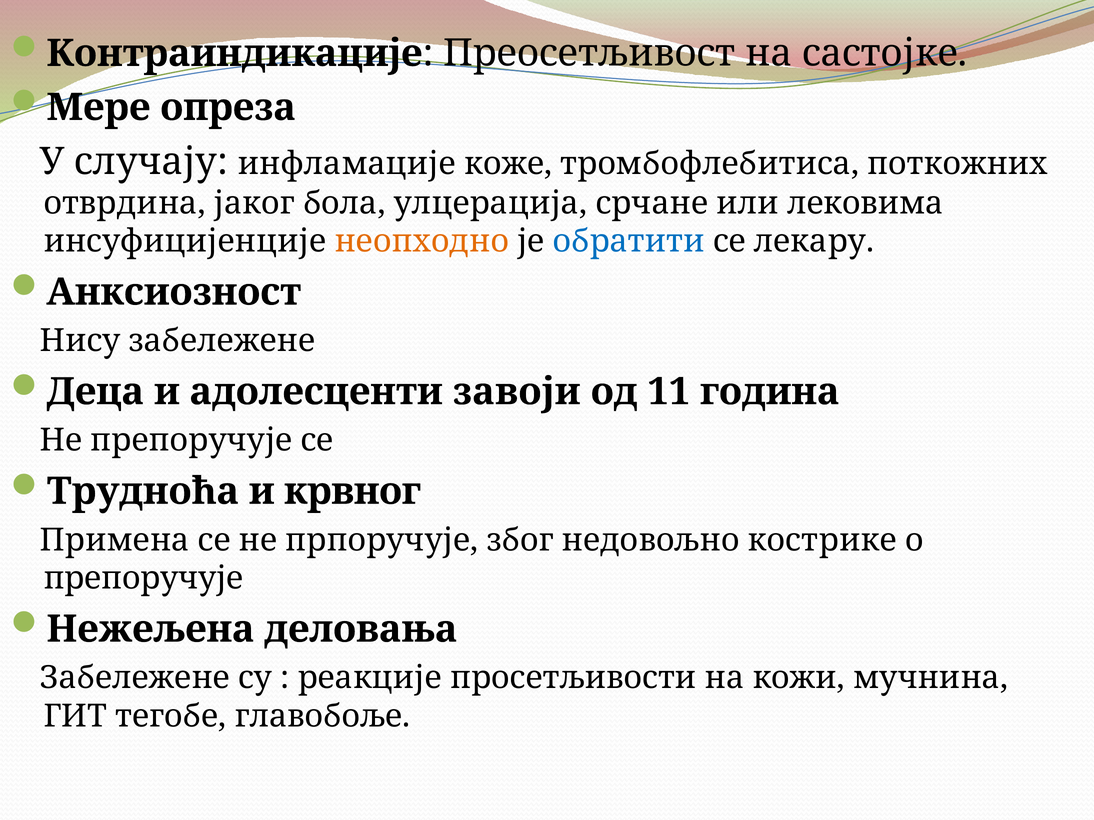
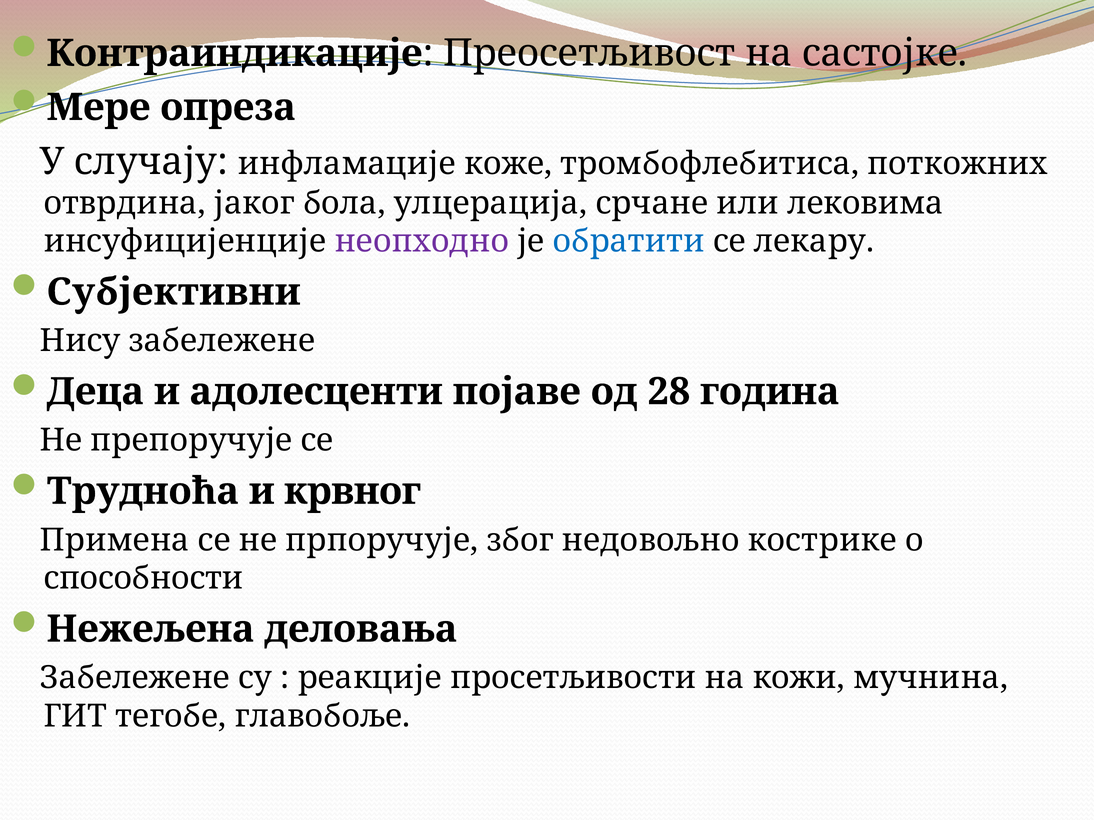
неопходно colour: orange -> purple
Анксиозност: Анксиозност -> Субјективни
завоји: завоји -> појаве
11: 11 -> 28
препоручује at (144, 579): препоручује -> способности
